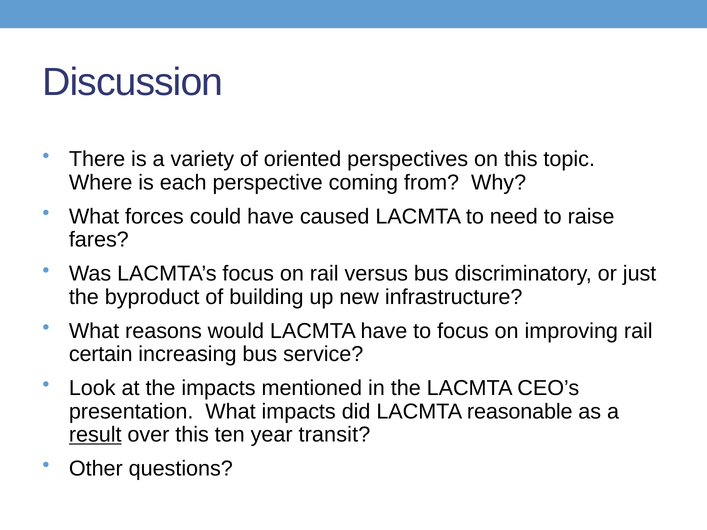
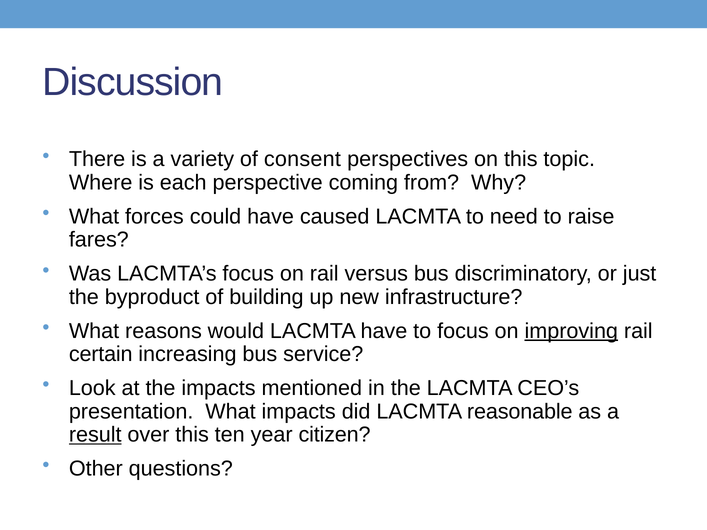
oriented: oriented -> consent
improving underline: none -> present
transit: transit -> citizen
